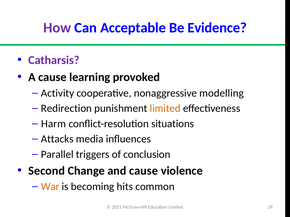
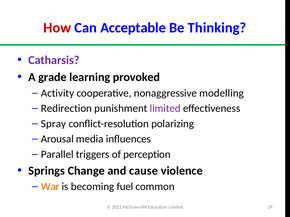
How colour: purple -> red
Evidence: Evidence -> Thinking
A cause: cause -> grade
limited at (165, 109) colour: orange -> purple
Harm: Harm -> Spray
situations: situations -> polarizing
Attacks: Attacks -> Arousal
conclusion: conclusion -> perception
Second: Second -> Springs
hits: hits -> fuel
